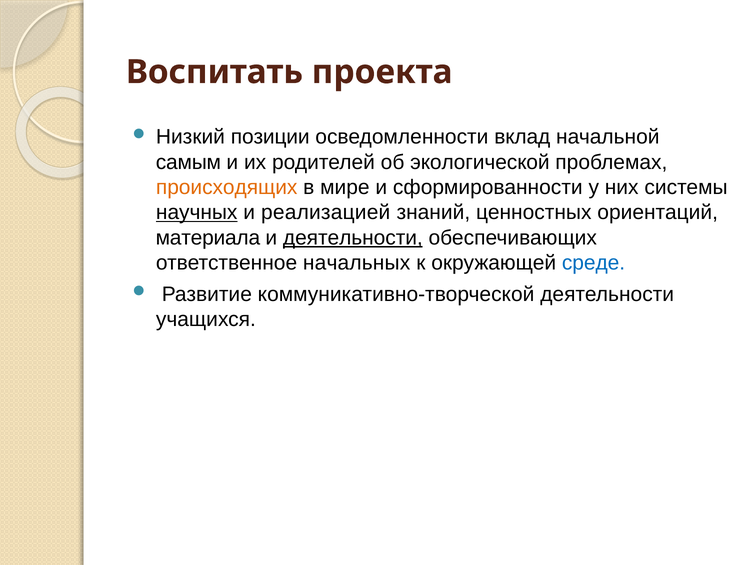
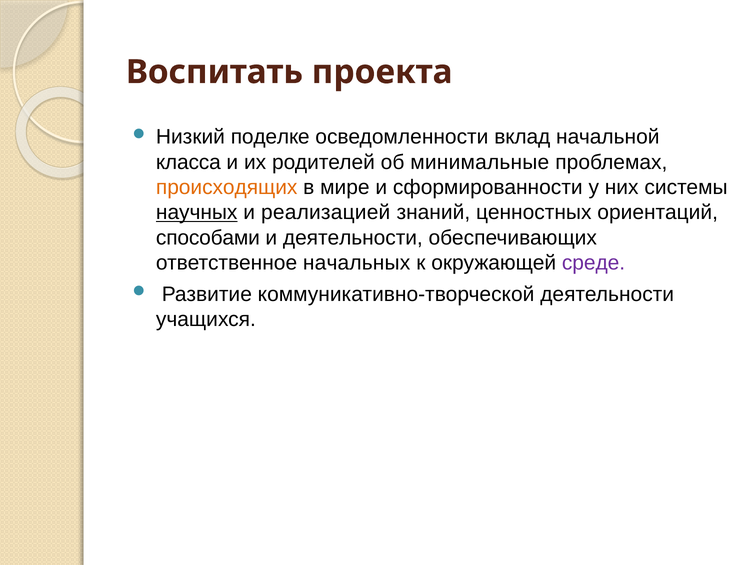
позиции: позиции -> поделке
самым: самым -> класса
экологической: экологической -> минимальные
материала: материала -> способами
деятельности at (353, 238) underline: present -> none
среде colour: blue -> purple
